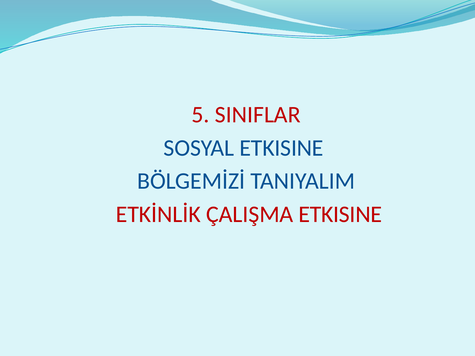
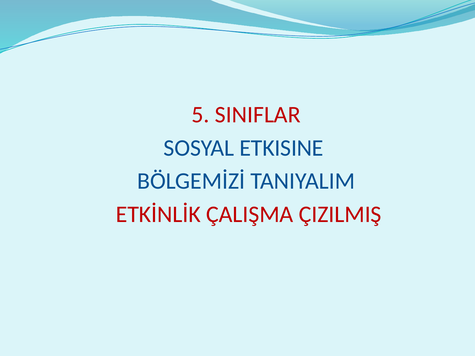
ÇALIŞMA ETKISINE: ETKISINE -> ÇIZILMIŞ
